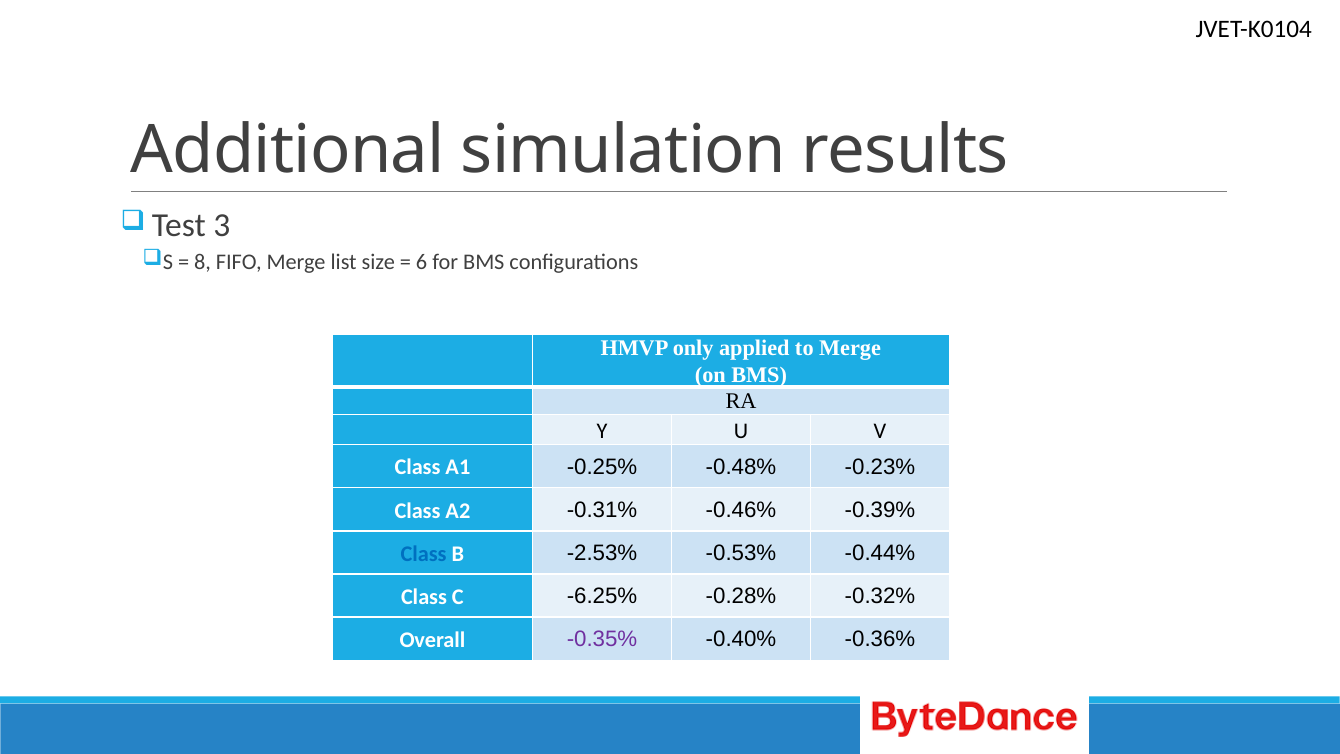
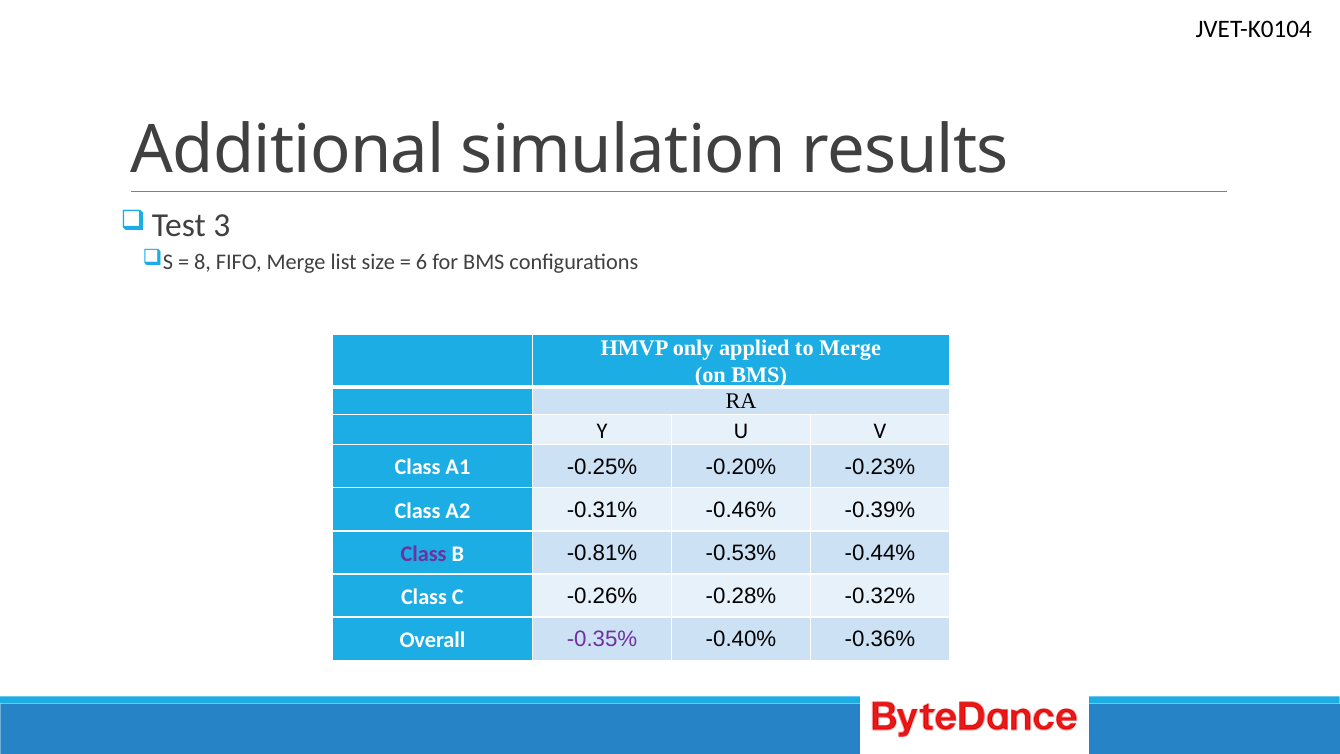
-0.48%: -0.48% -> -0.20%
Class at (424, 554) colour: blue -> purple
-2.53%: -2.53% -> -0.81%
-6.25%: -6.25% -> -0.26%
